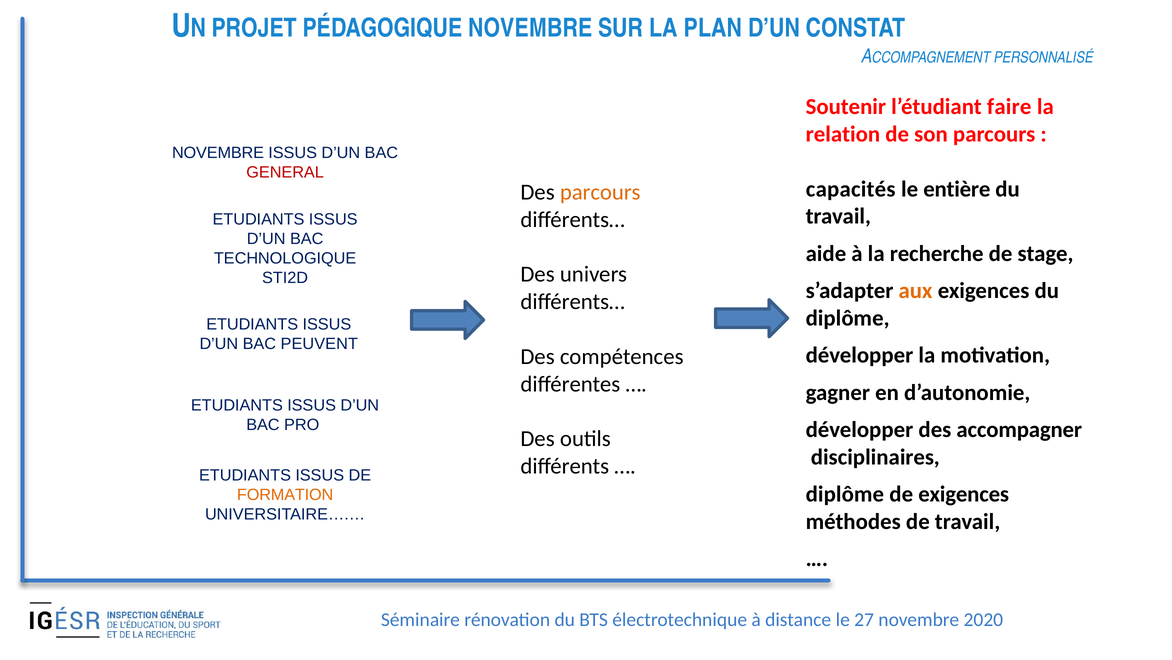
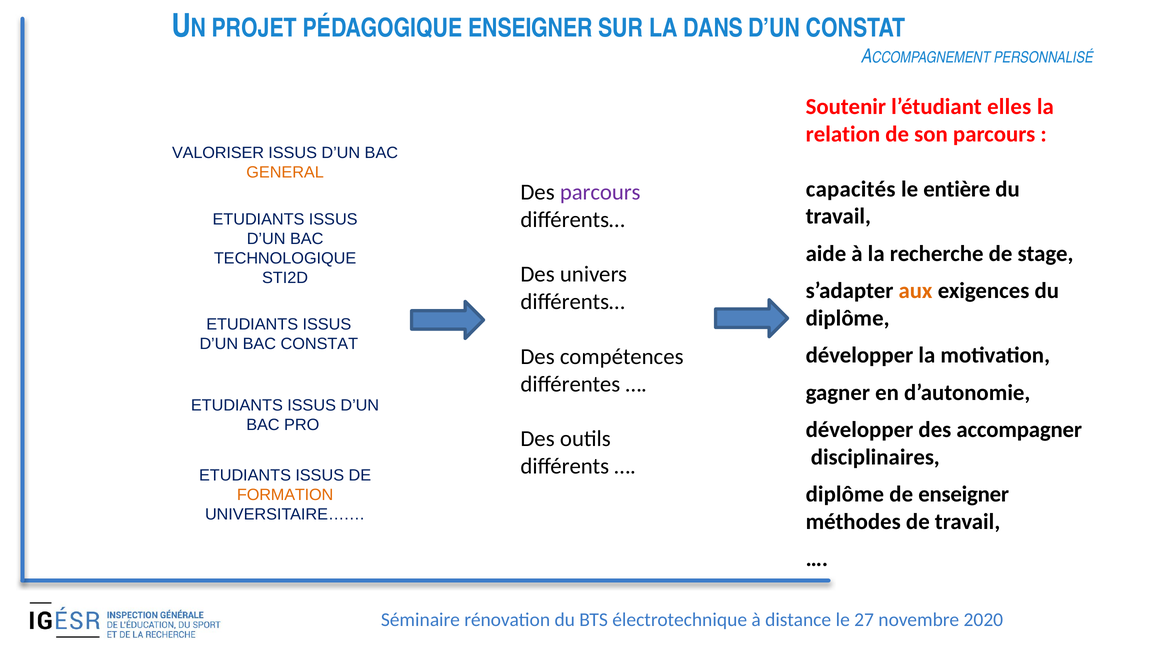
PÉDAGOGIQUE NOVEMBRE: NOVEMBRE -> ENSEIGNER
PLAN: PLAN -> DANS
faire: faire -> elles
NOVEMBRE at (218, 153): NOVEMBRE -> VALORISER
GENERAL colour: red -> orange
parcours at (600, 192) colour: orange -> purple
BAC PEUVENT: PEUVENT -> CONSTAT
de exigences: exigences -> enseigner
